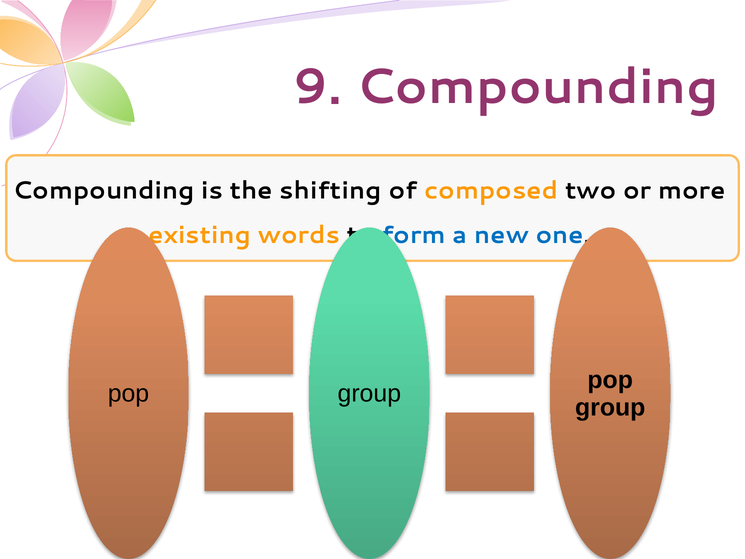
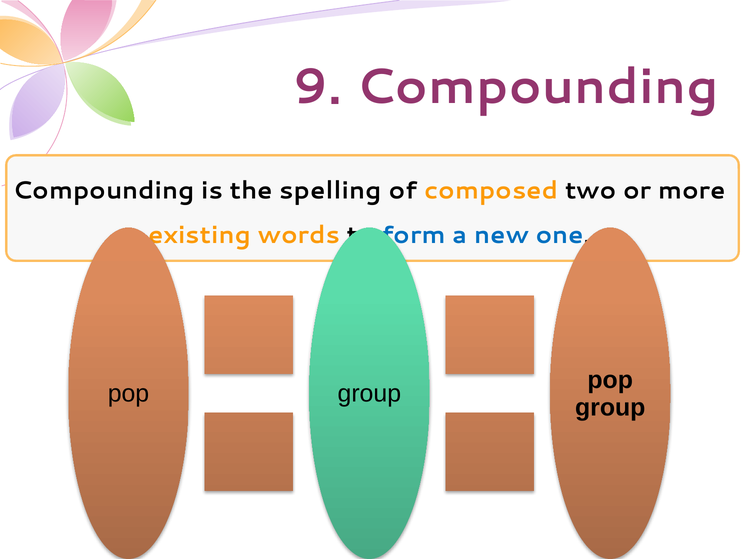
shifting: shifting -> spelling
